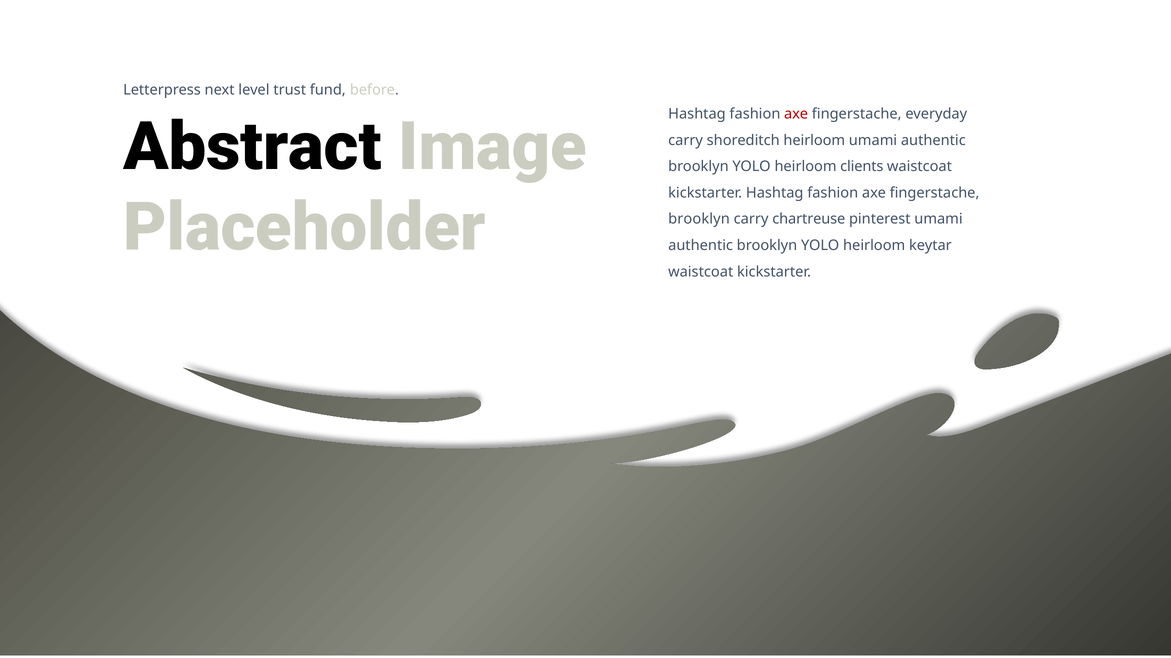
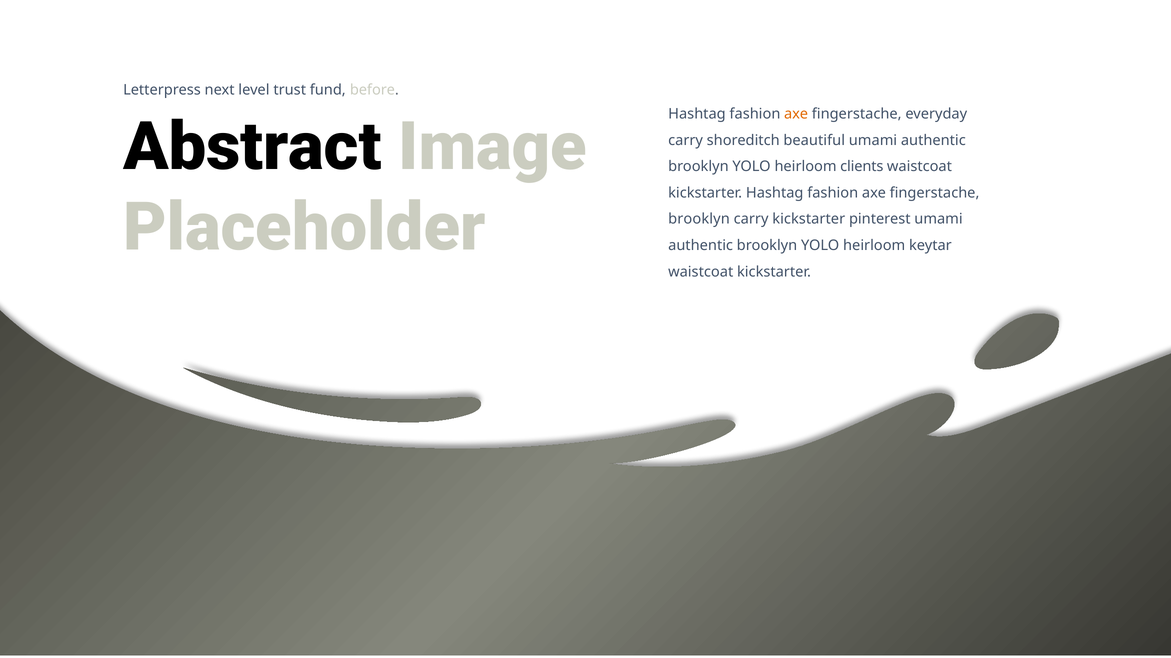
axe at (796, 114) colour: red -> orange
shoreditch heirloom: heirloom -> beautiful
carry chartreuse: chartreuse -> kickstarter
